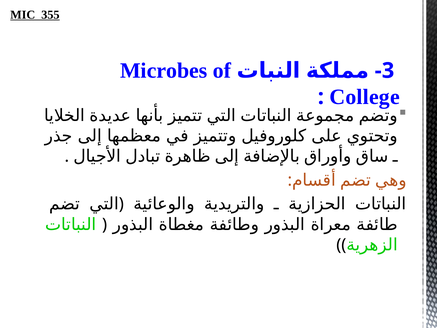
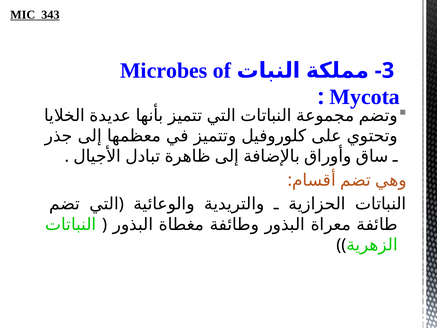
355: 355 -> 343
College: College -> Mycota
